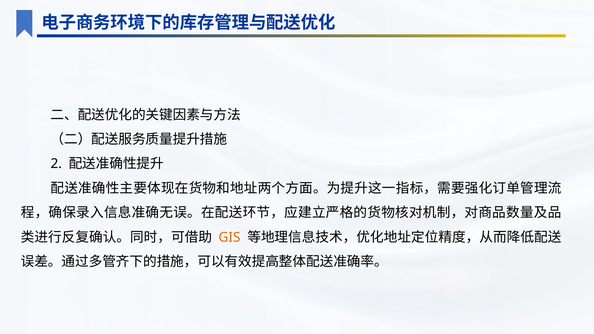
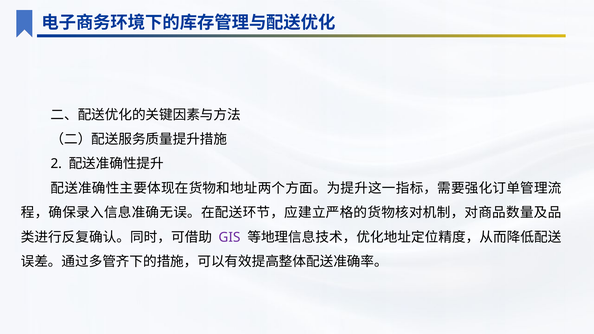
GIS colour: orange -> purple
